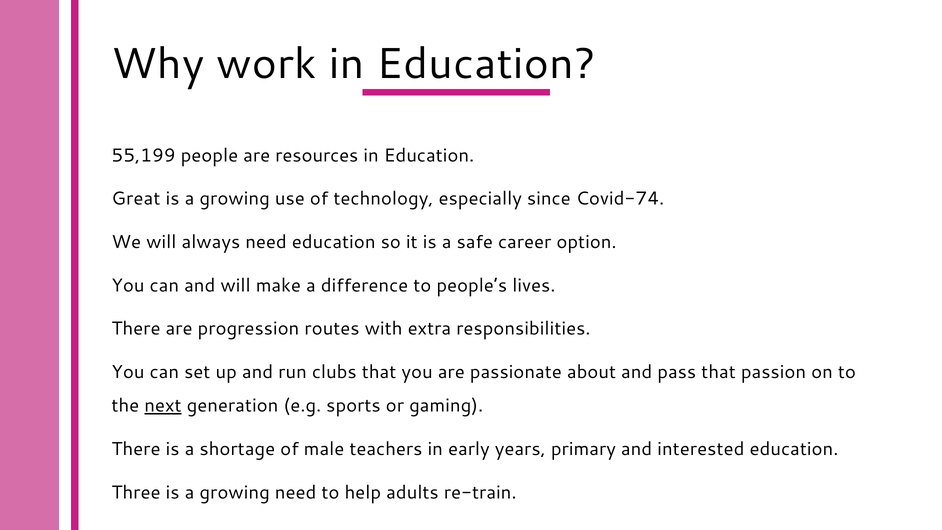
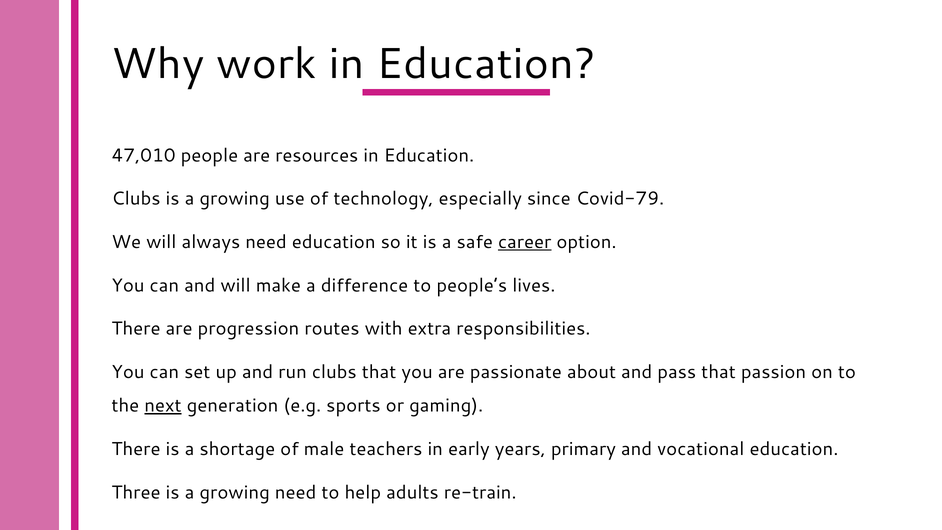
55,199: 55,199 -> 47,010
Great at (136, 199): Great -> Clubs
Covid-74: Covid-74 -> Covid-79
career underline: none -> present
interested: interested -> vocational
